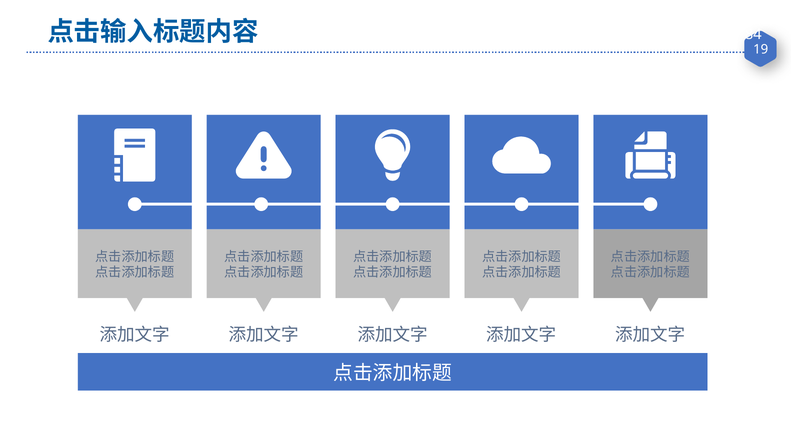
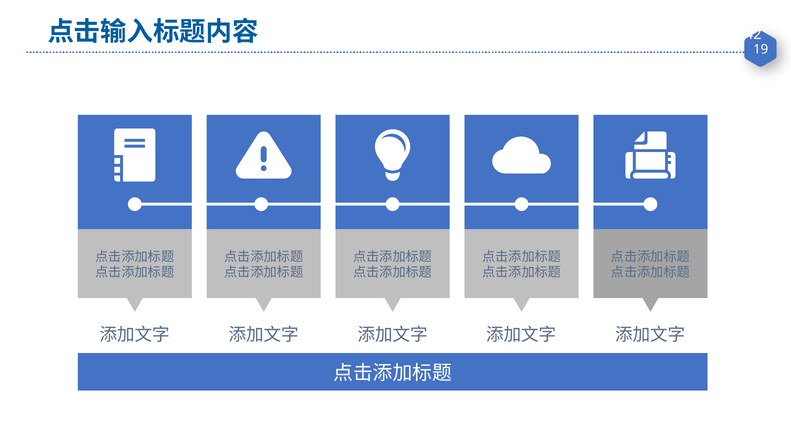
84: 84 -> 42
